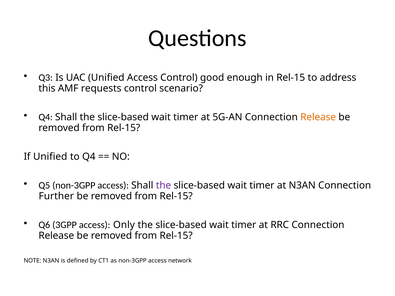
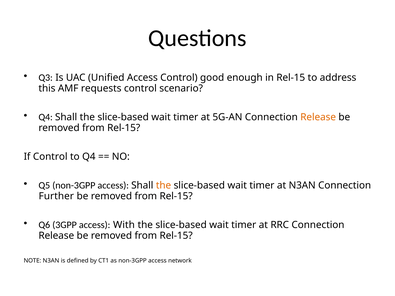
If Unified: Unified -> Control
the at (163, 186) colour: purple -> orange
Only: Only -> With
